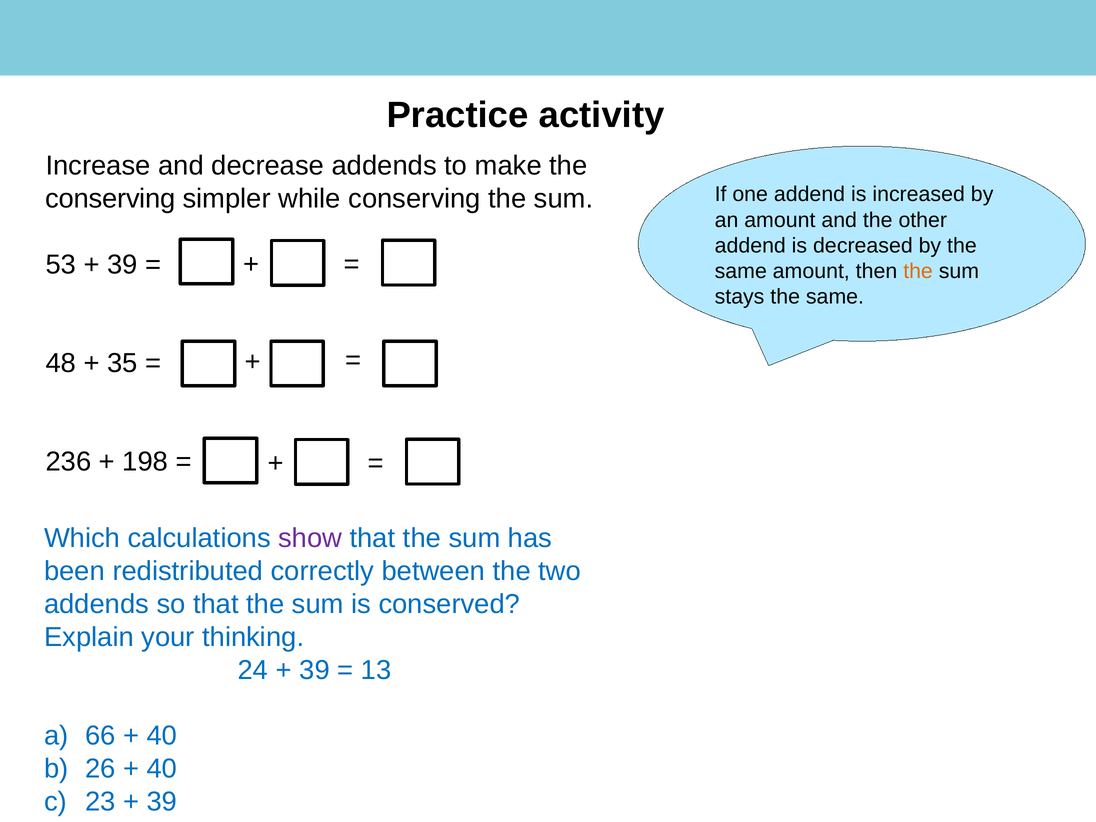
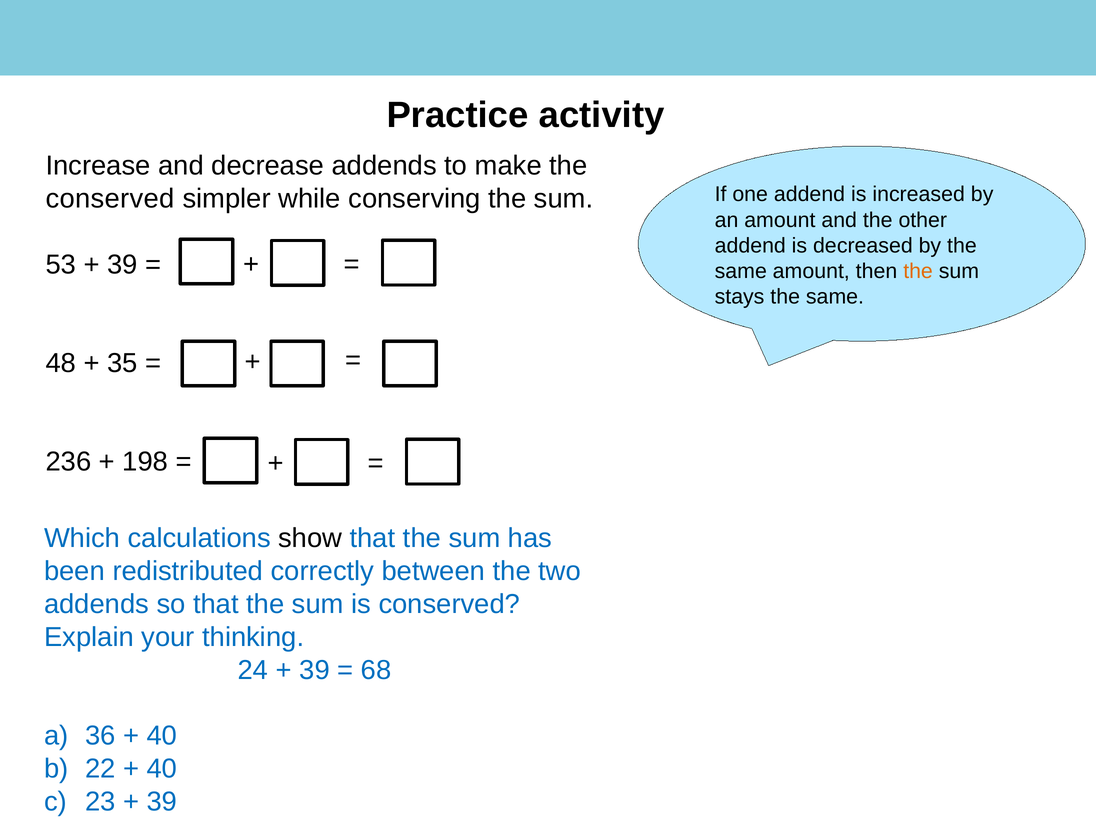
conserving at (110, 199): conserving -> conserved
show colour: purple -> black
13: 13 -> 68
66: 66 -> 36
26: 26 -> 22
